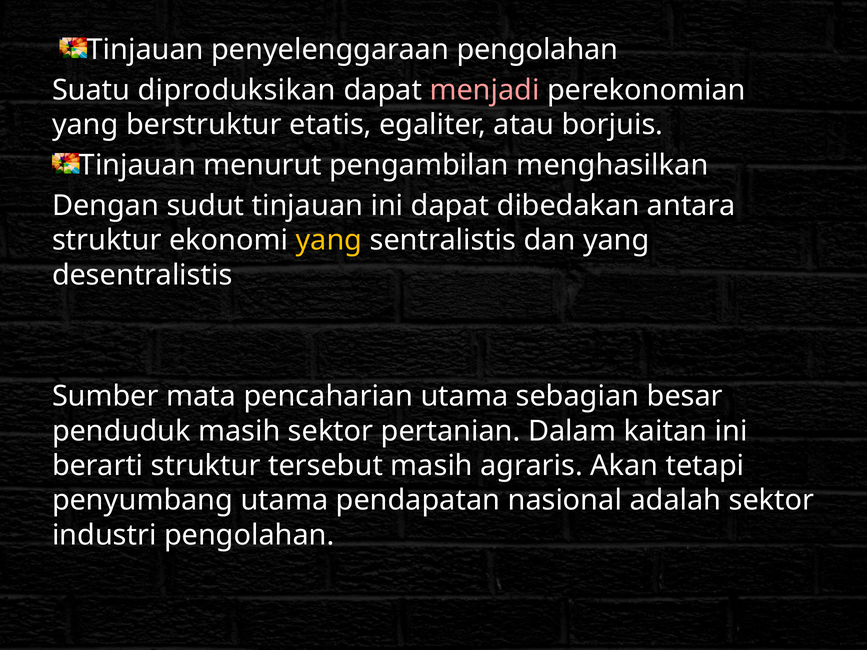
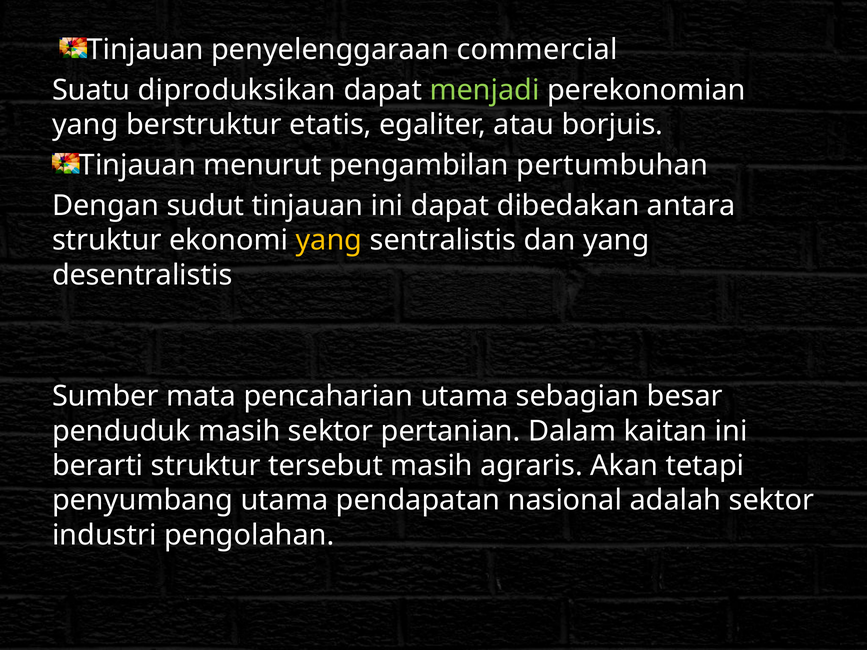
penyelenggaraan pengolahan: pengolahan -> commercial
menjadi colour: pink -> light green
menghasilkan: menghasilkan -> pertumbuhan
